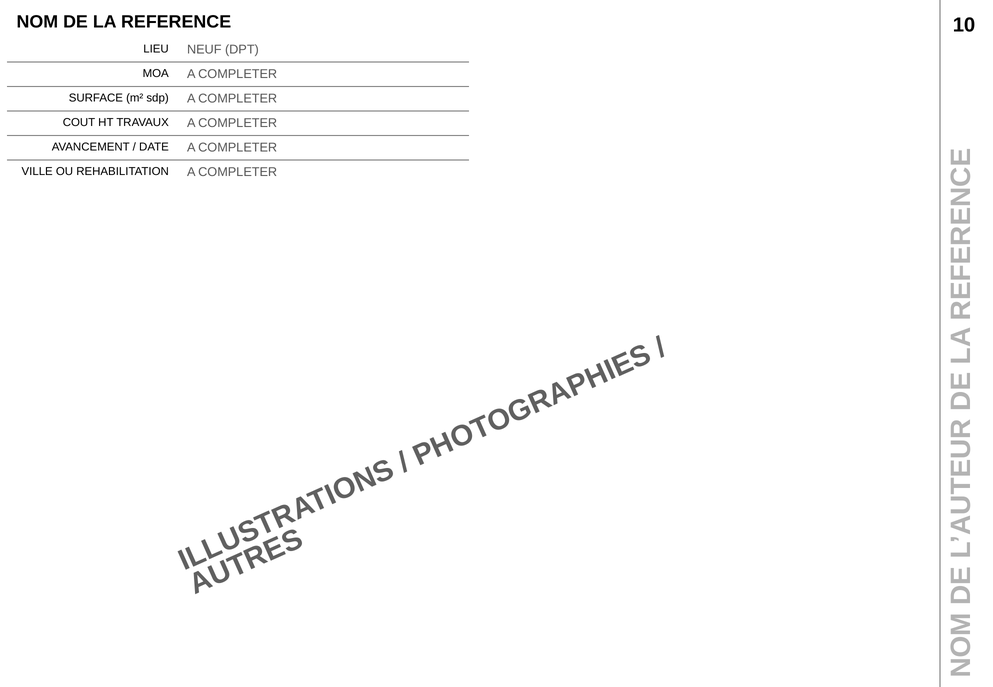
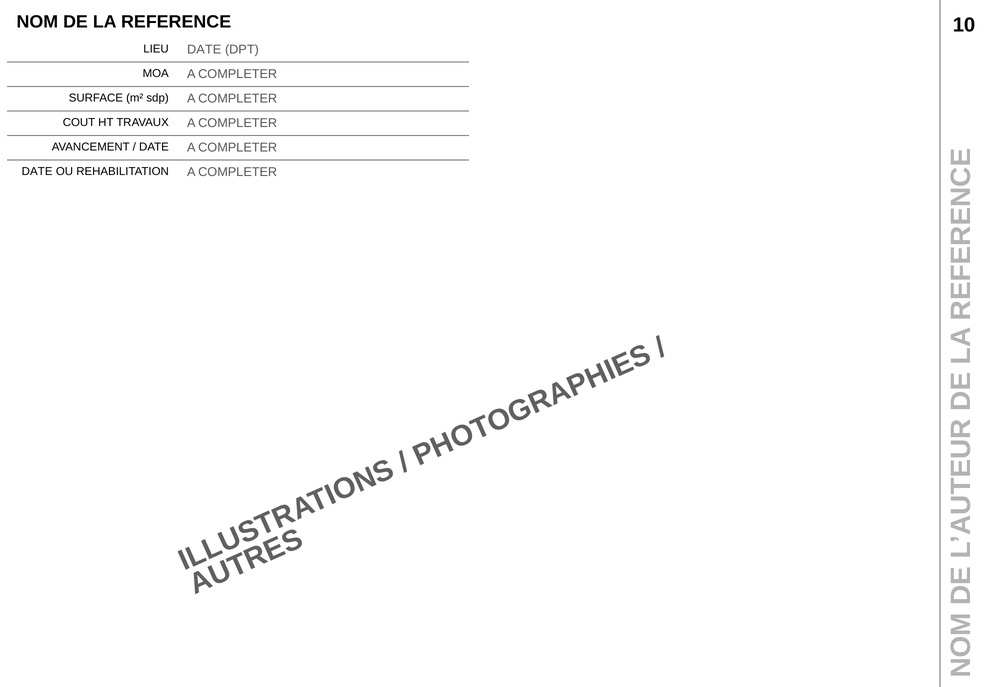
LIEU NEUF: NEUF -> DATE
VILLE at (37, 171): VILLE -> DATE
